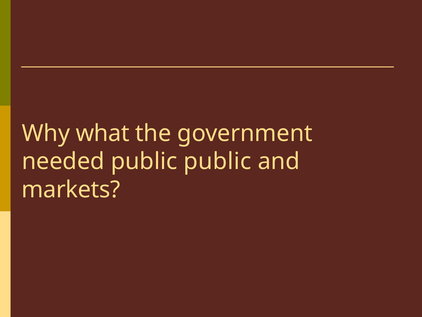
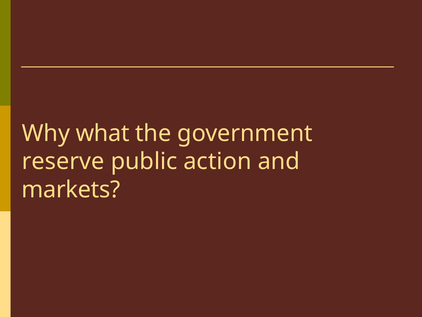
needed: needed -> reserve
public public: public -> action
